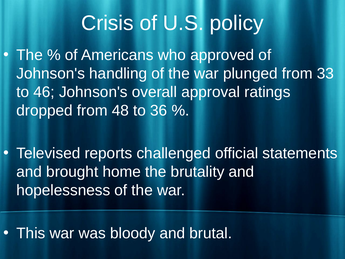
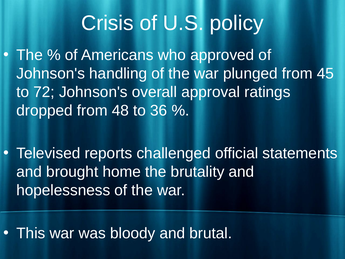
33: 33 -> 45
46: 46 -> 72
